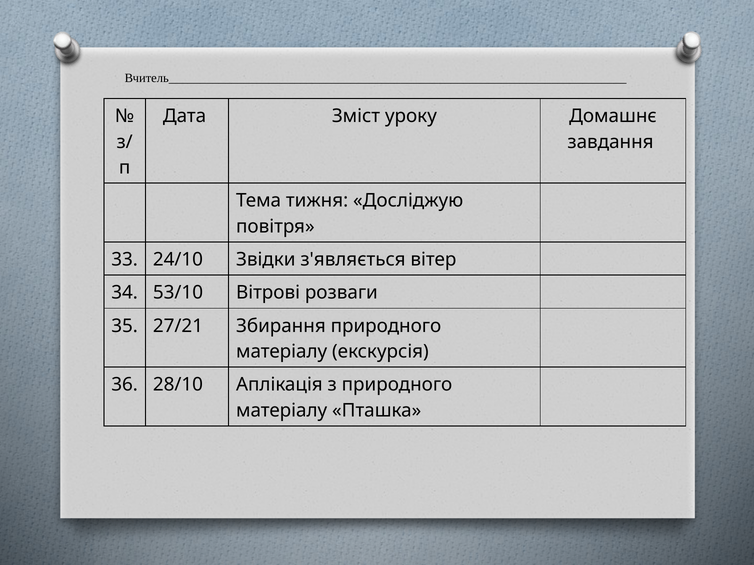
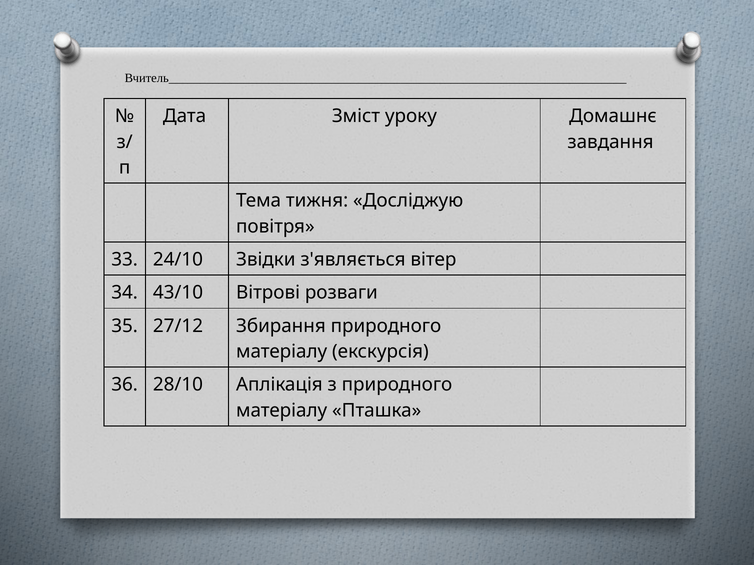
53/10: 53/10 -> 43/10
27/21: 27/21 -> 27/12
